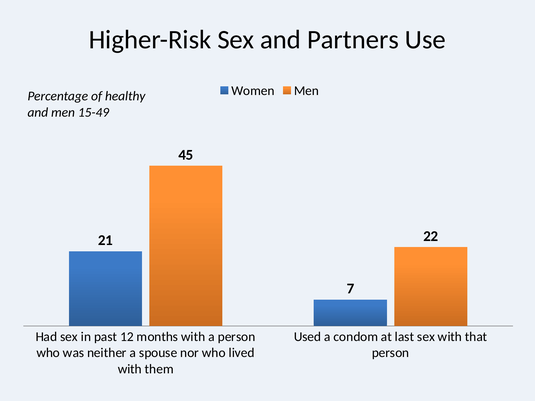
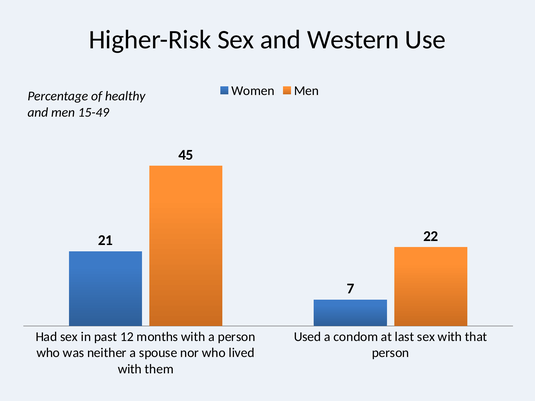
Partners: Partners -> Western
